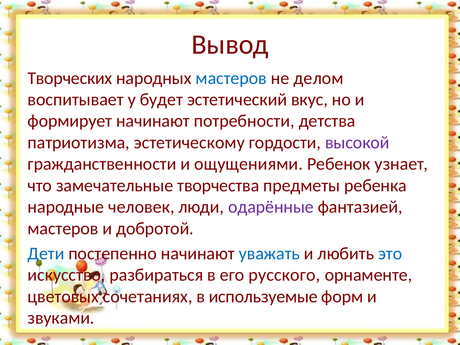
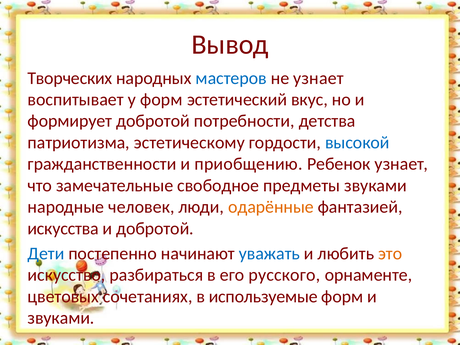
не делом: делом -> узнает
у будет: будет -> форм
формирует начинают: начинают -> добротой
высокой colour: purple -> blue
ощущениями: ощущениями -> приобщению
творчества: творчества -> свободное
предметы ребенка: ребенка -> звуками
одарённые colour: purple -> orange
мастеров at (63, 228): мастеров -> искусства
это colour: blue -> orange
